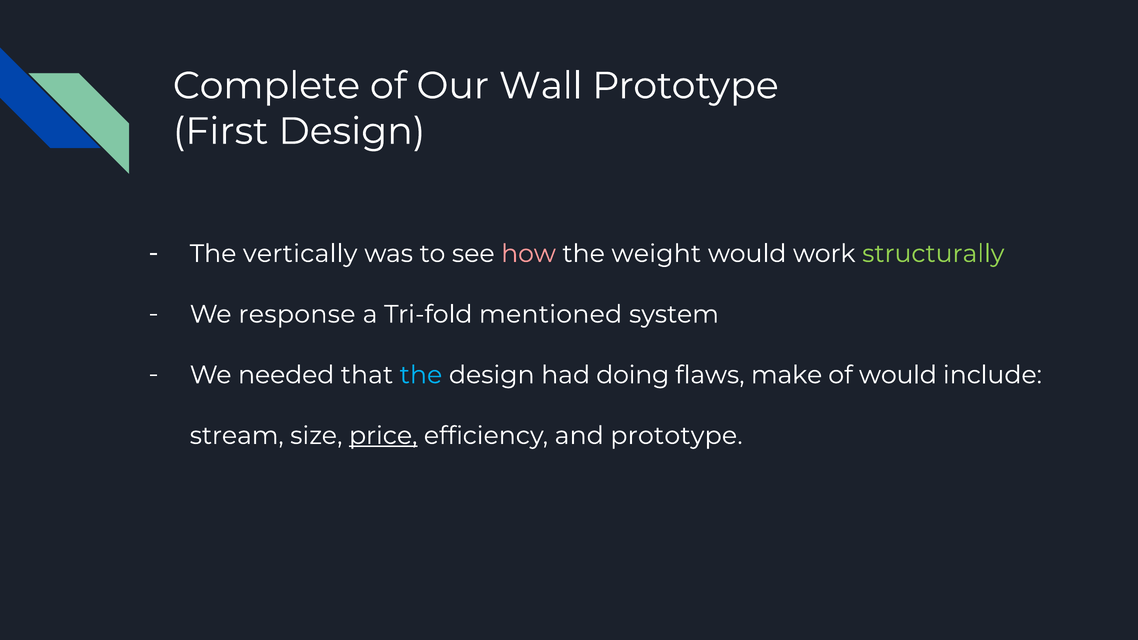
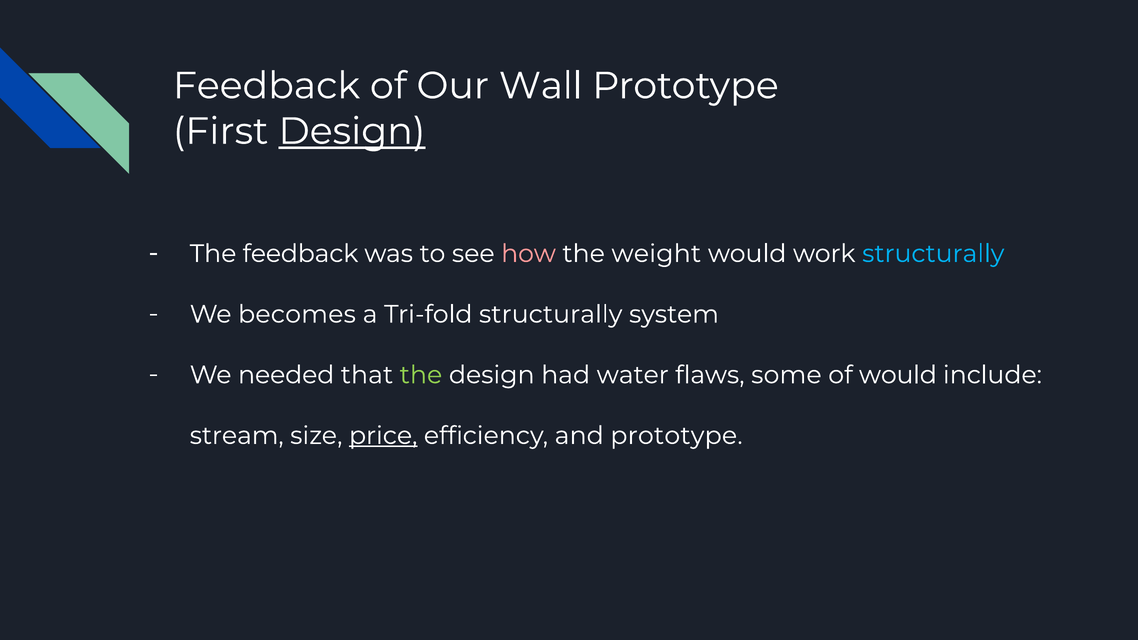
Complete at (266, 86): Complete -> Feedback
Design at (352, 131) underline: none -> present
The vertically: vertically -> feedback
structurally at (933, 254) colour: light green -> light blue
response: response -> becomes
Tri-fold mentioned: mentioned -> structurally
the at (421, 375) colour: light blue -> light green
doing: doing -> water
make: make -> some
